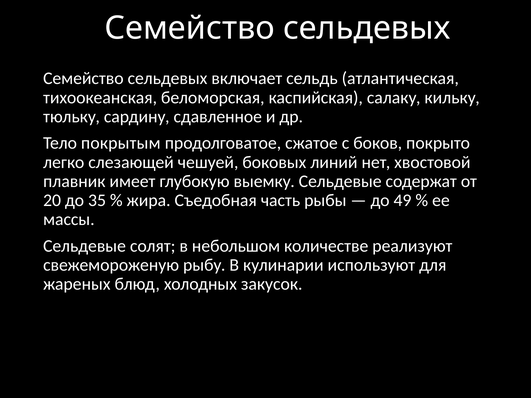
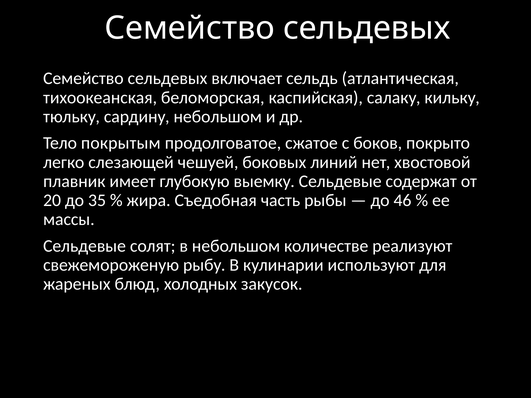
сардину сдавленное: сдавленное -> небольшом
49: 49 -> 46
